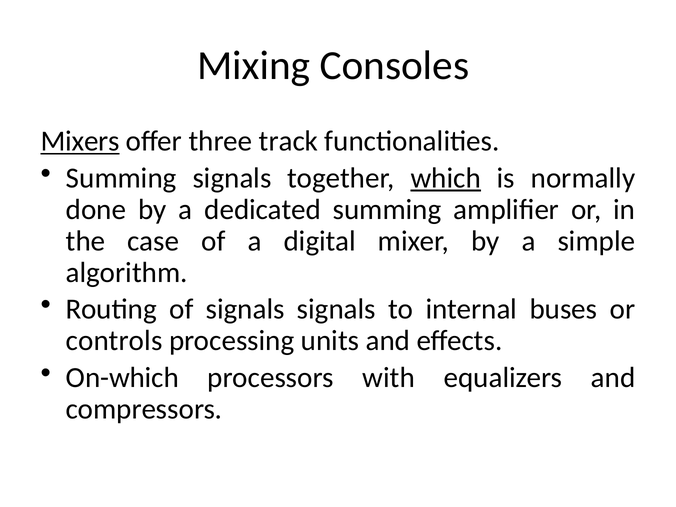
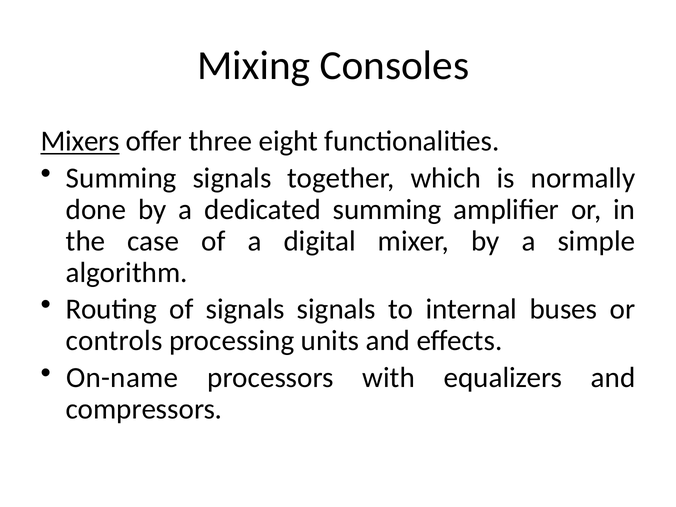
track: track -> eight
which underline: present -> none
On-which: On-which -> On-name
